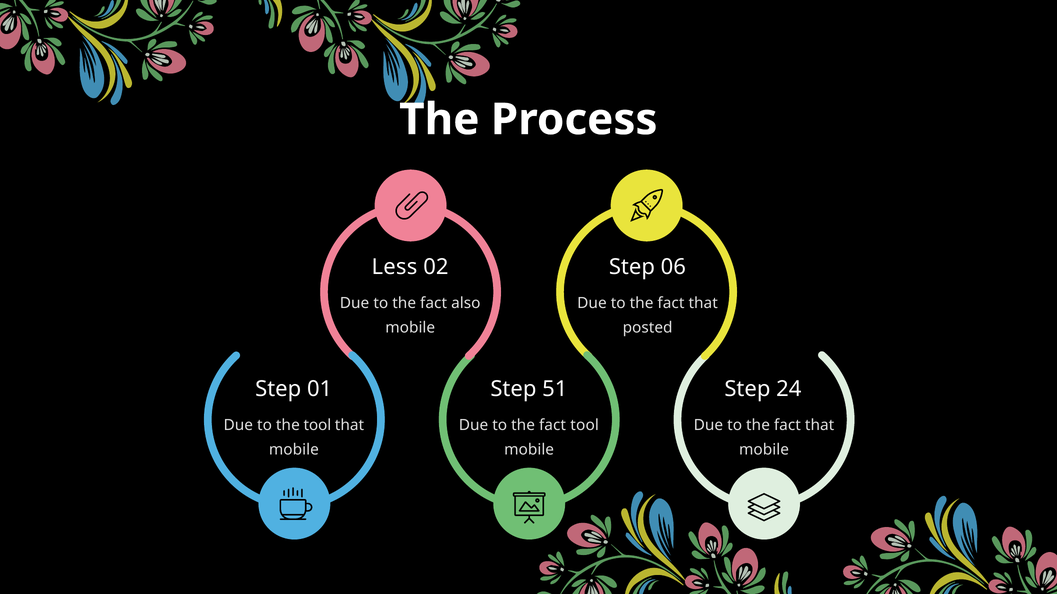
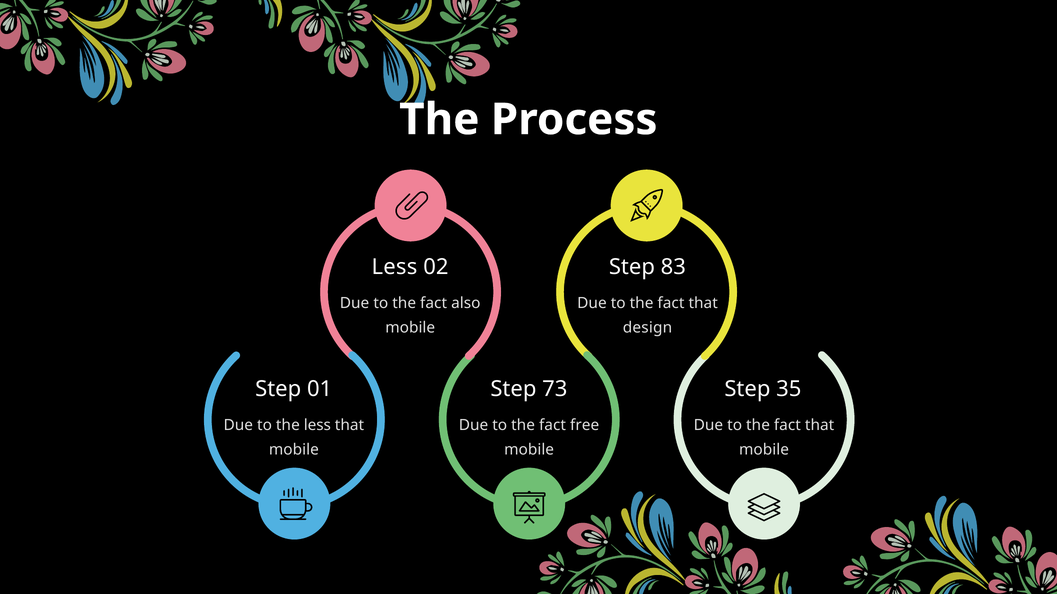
06: 06 -> 83
posted: posted -> design
51: 51 -> 73
24: 24 -> 35
the tool: tool -> less
fact tool: tool -> free
